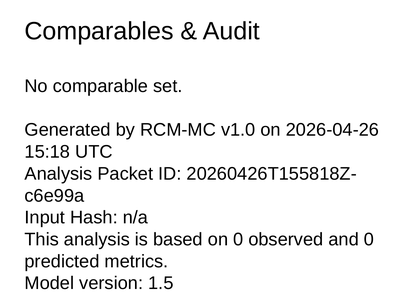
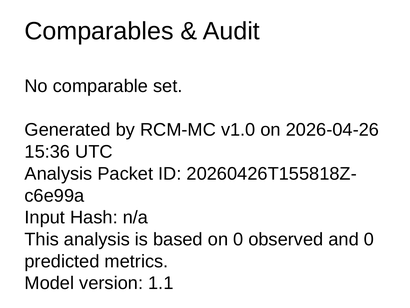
15:18: 15:18 -> 15:36
1.5: 1.5 -> 1.1
